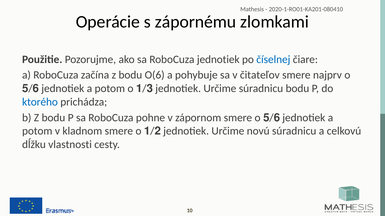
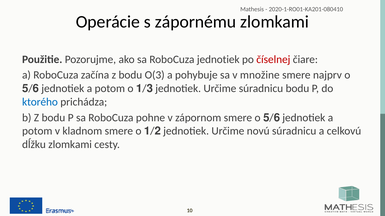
číselnej colour: blue -> red
O(6: O(6 -> O(3
čitateľov: čitateľov -> množine
dĺžku vlastnosti: vlastnosti -> zlomkami
